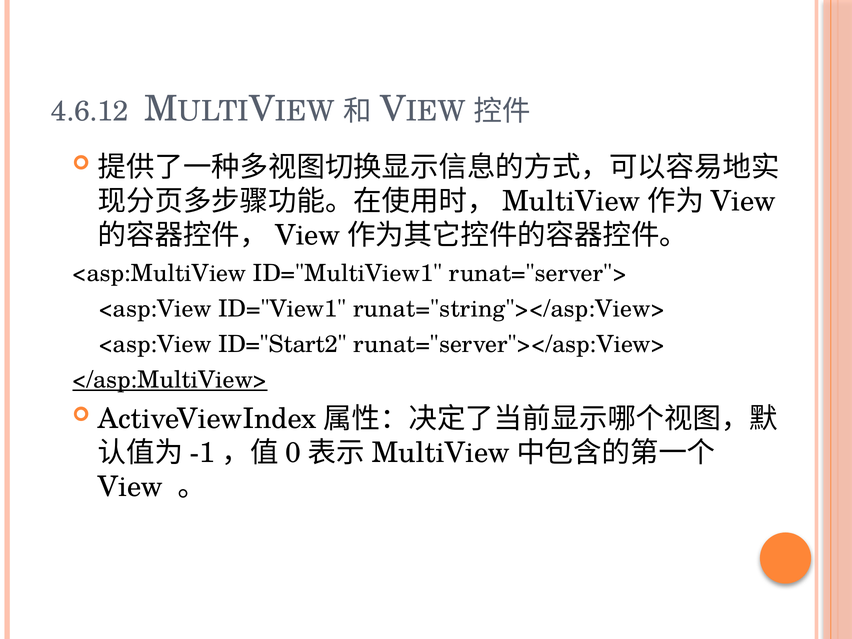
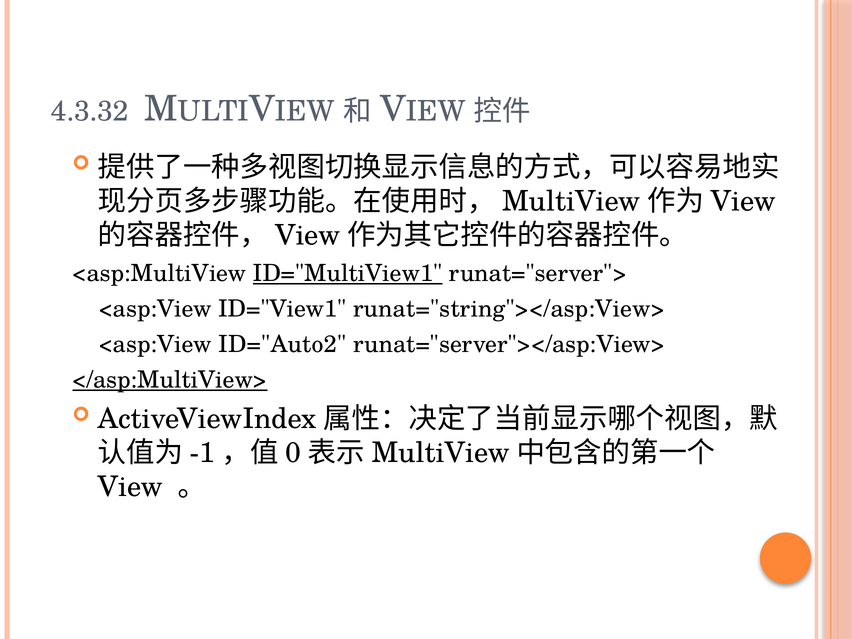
4.6.12: 4.6.12 -> 4.3.32
ID="MultiView1 underline: none -> present
ID="Start2: ID="Start2 -> ID="Auto2
